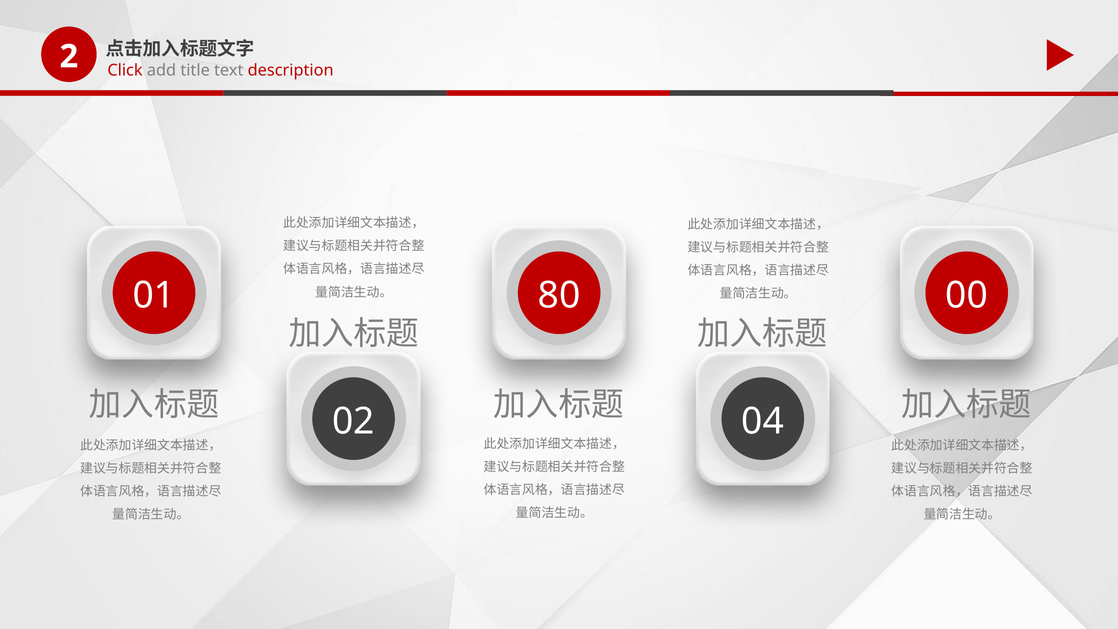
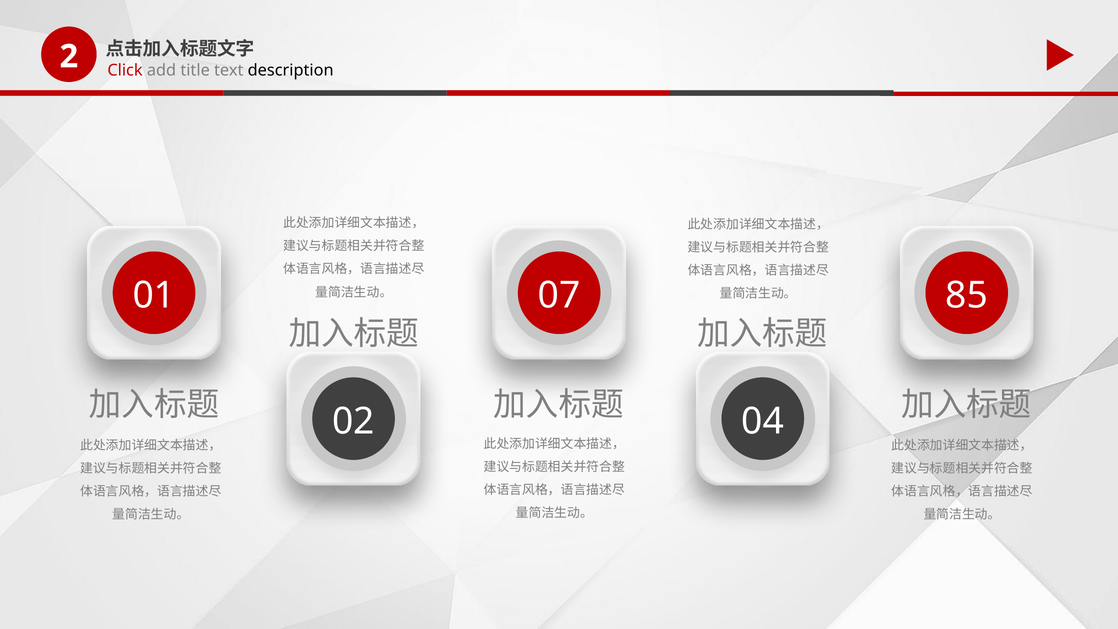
description colour: red -> black
80: 80 -> 07
00: 00 -> 85
